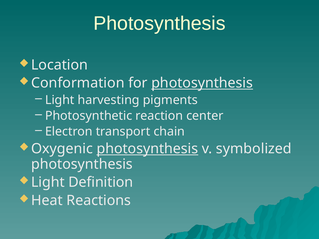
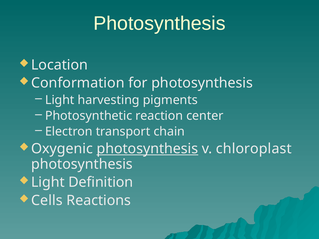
photosynthesis at (202, 83) underline: present -> none
symbolized: symbolized -> chloroplast
Heat: Heat -> Cells
